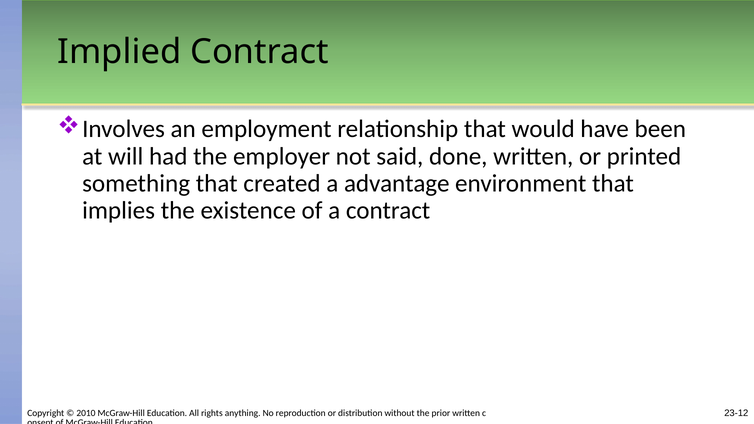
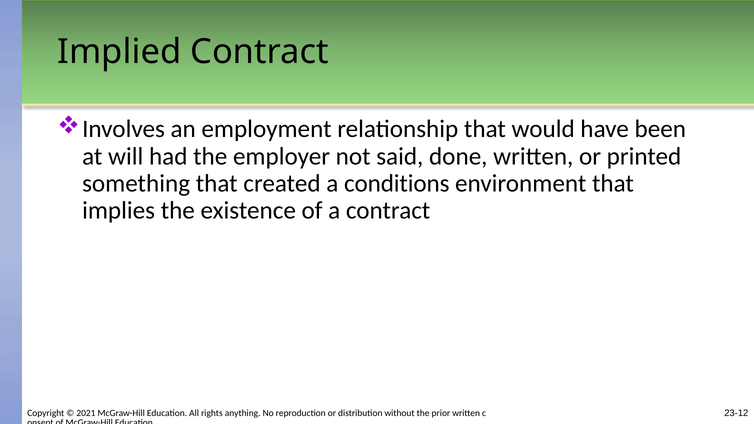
advantage: advantage -> conditions
2010: 2010 -> 2021
